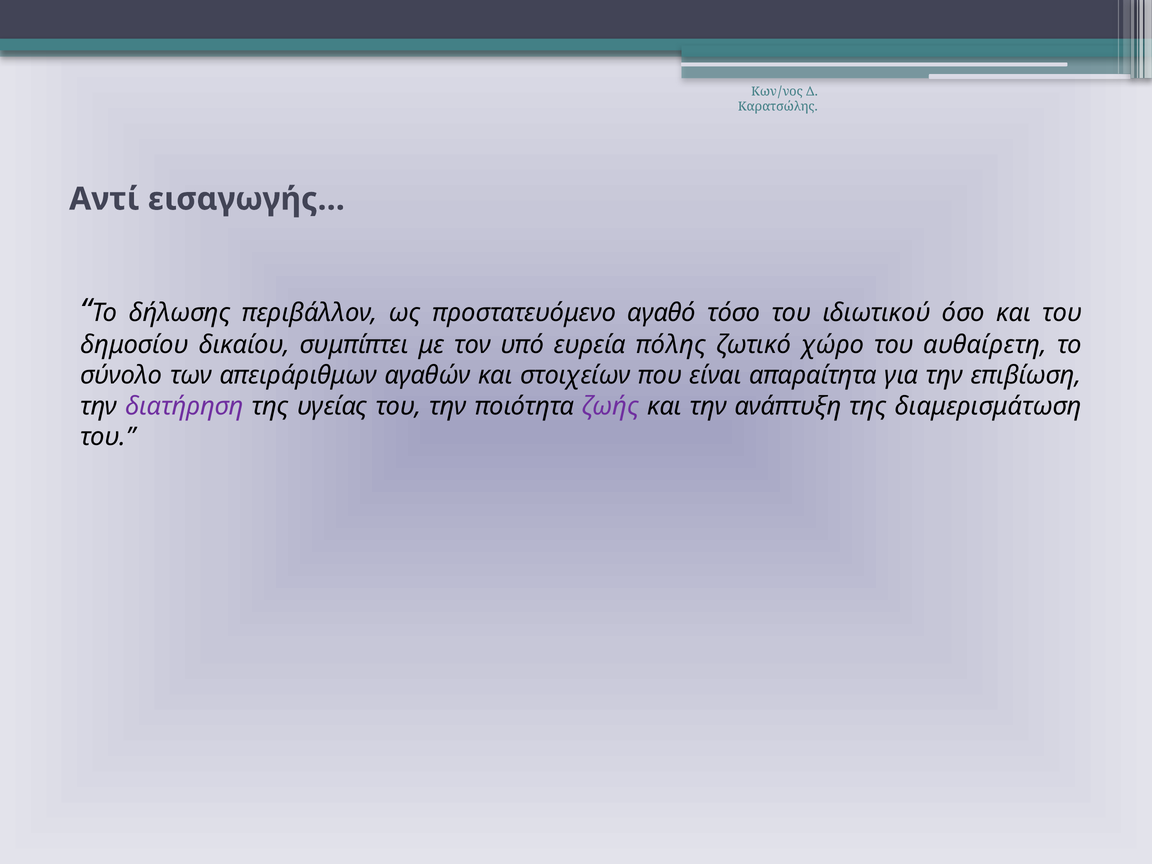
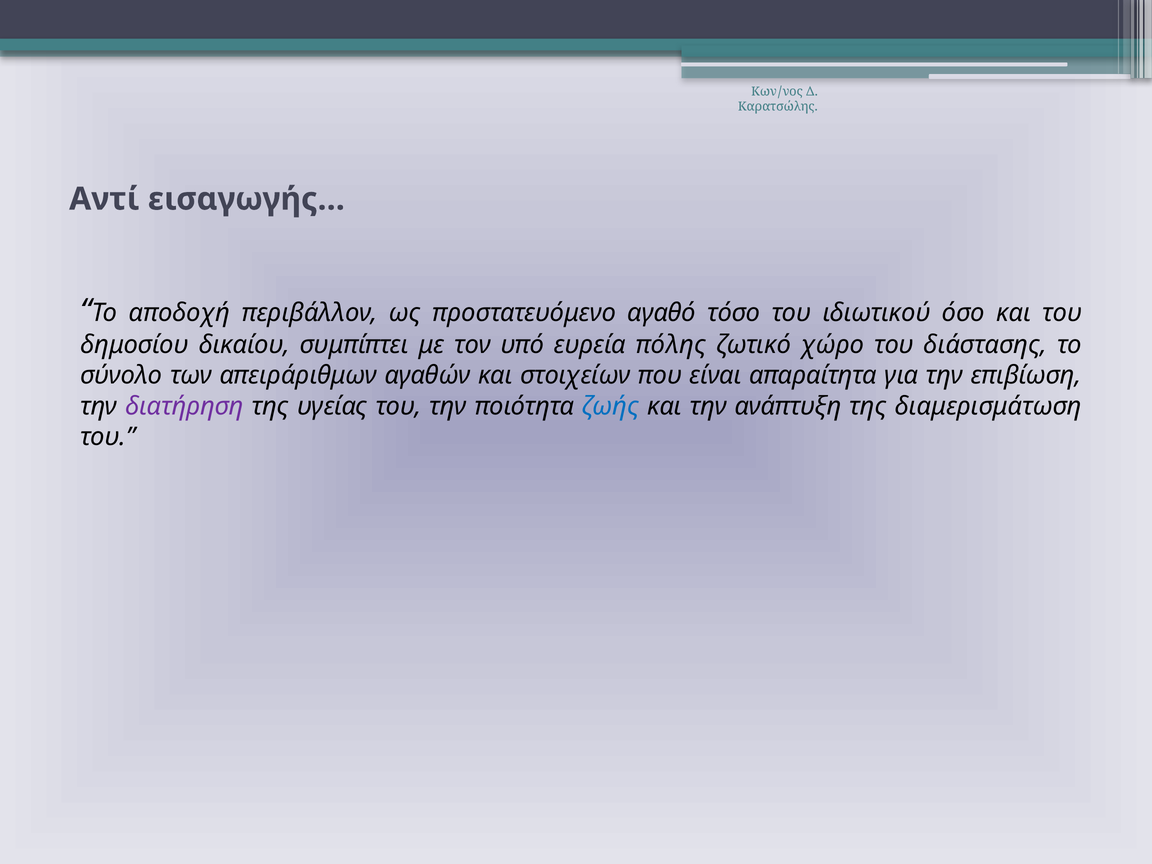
δήλωσης: δήλωσης -> αποδοχή
αυθαίρετη: αυθαίρετη -> διάστασης
ζωής colour: purple -> blue
